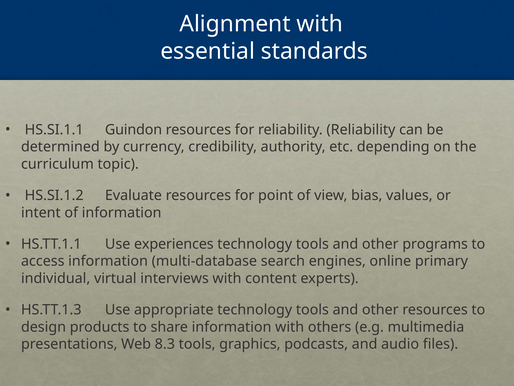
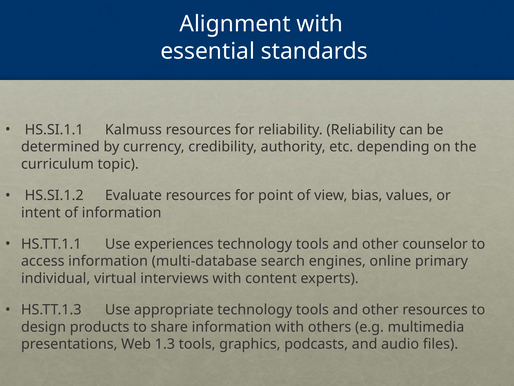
Guindon: Guindon -> Kalmuss
programs: programs -> counselor
8.3: 8.3 -> 1.3
